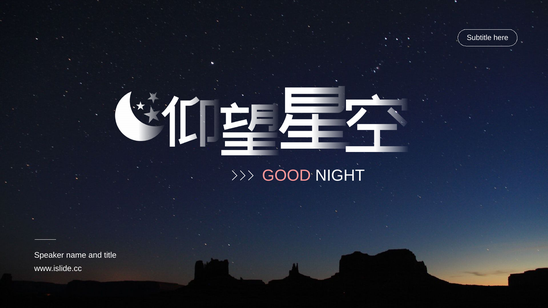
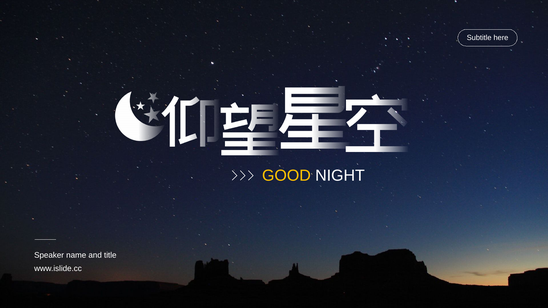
GOOD colour: pink -> yellow
